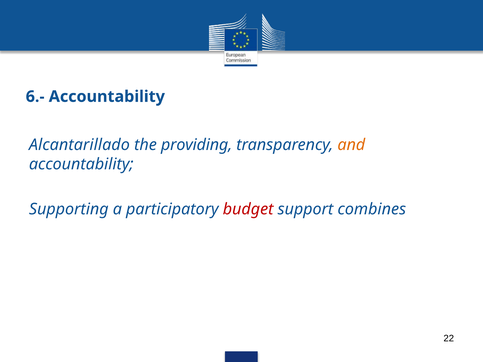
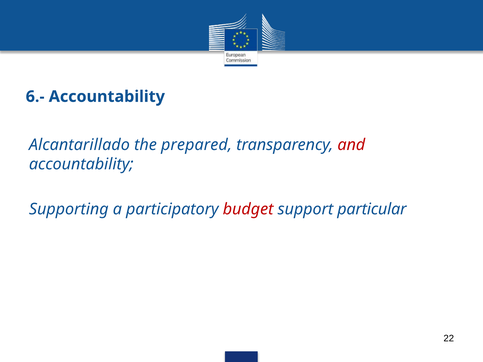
providing: providing -> prepared
and colour: orange -> red
combines: combines -> particular
